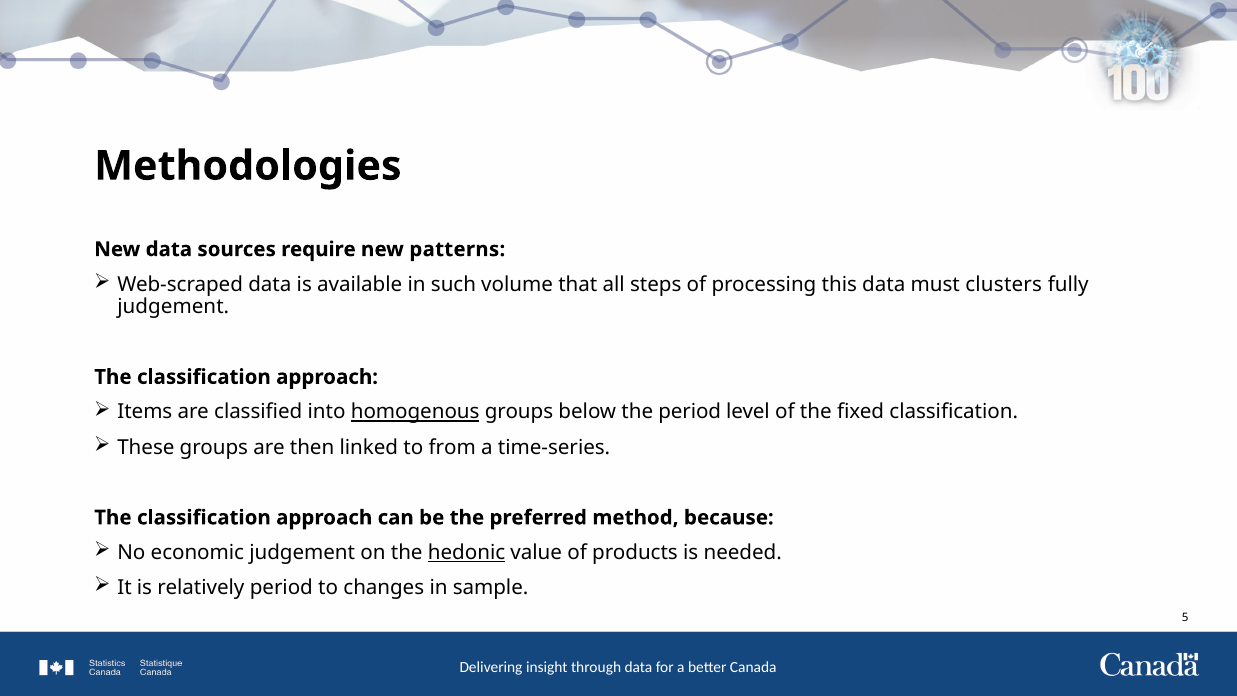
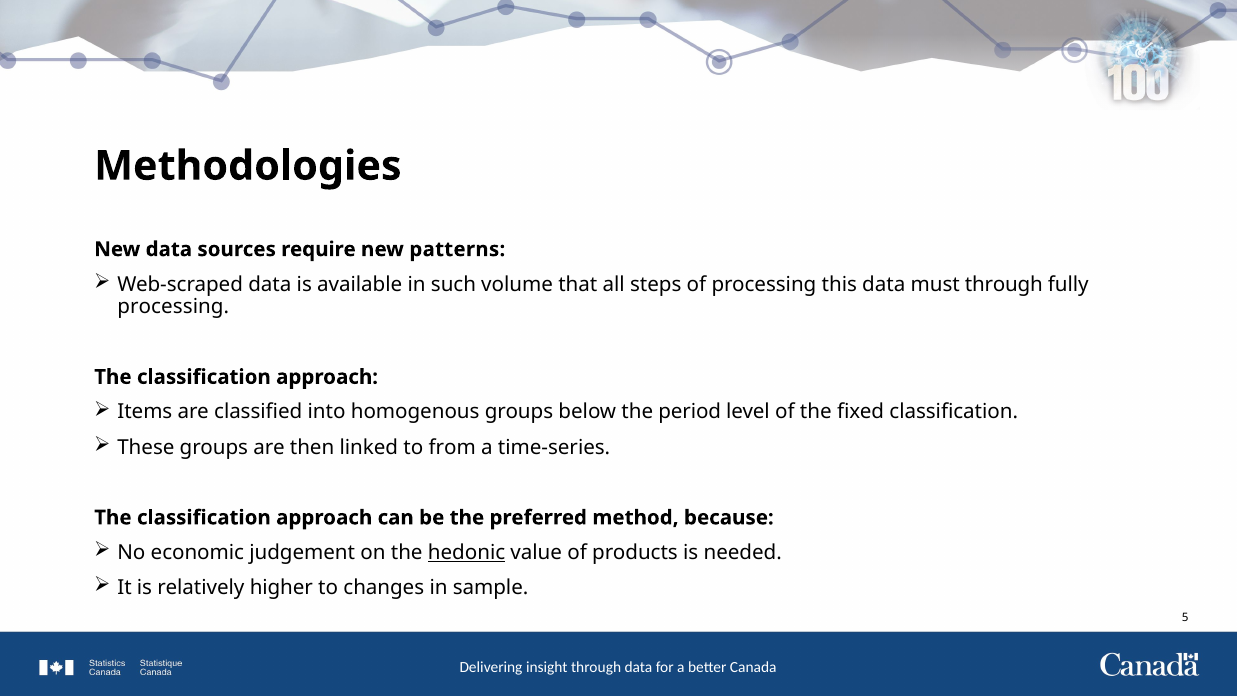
must clusters: clusters -> through
judgement at (173, 307): judgement -> processing
homogenous underline: present -> none
relatively period: period -> higher
